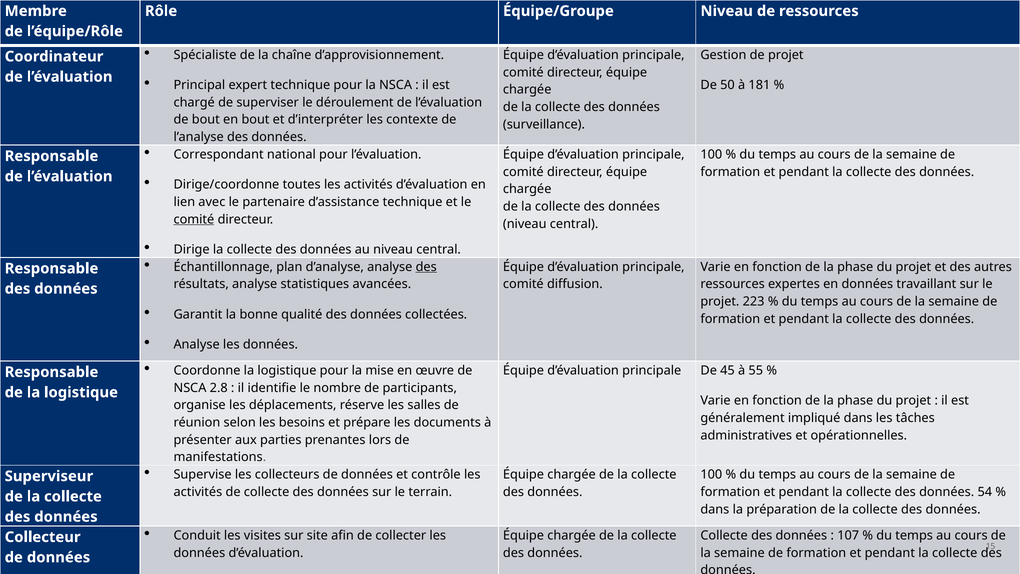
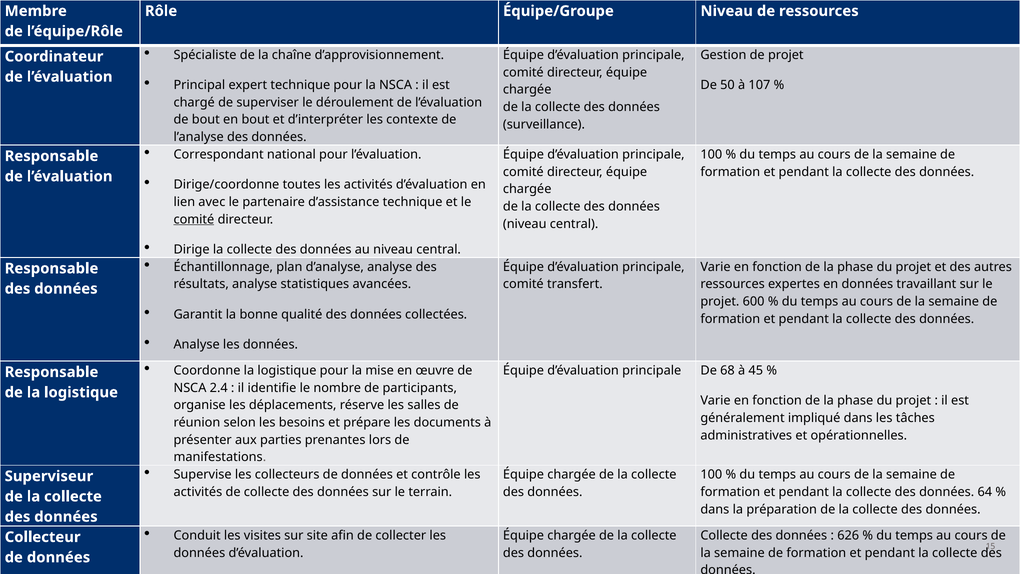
181: 181 -> 107
des at (426, 267) underline: present -> none
diffusion: diffusion -> transfert
223: 223 -> 600
45: 45 -> 68
55: 55 -> 45
2.8: 2.8 -> 2.4
54: 54 -> 64
107: 107 -> 626
